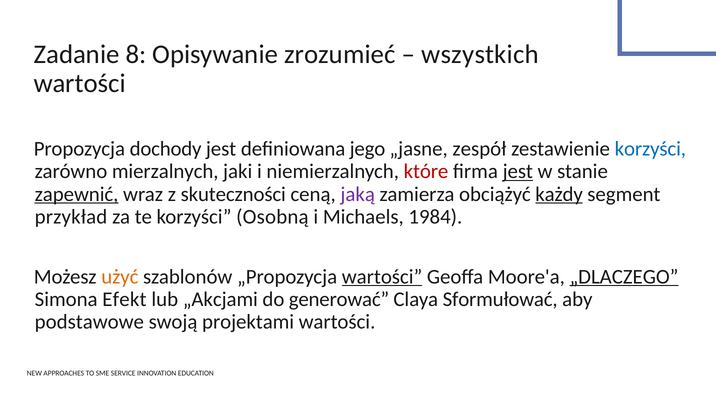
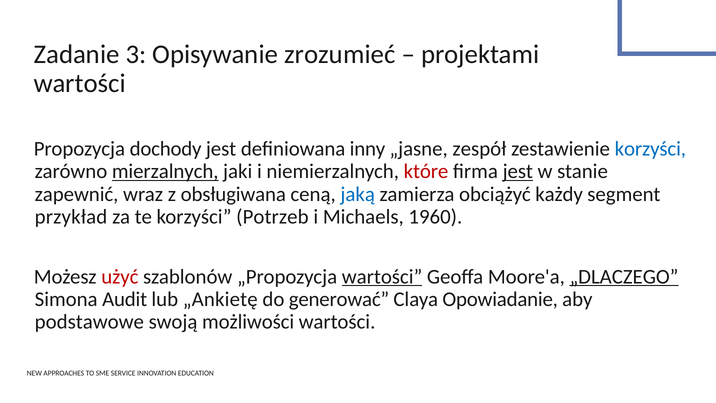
8: 8 -> 3
wszystkich: wszystkich -> projektami
jego: jego -> inny
mierzalnych underline: none -> present
zapewnić underline: present -> none
skuteczności: skuteczności -> obsługiwana
jaką colour: purple -> blue
każdy underline: present -> none
Osobną: Osobną -> Potrzeb
1984: 1984 -> 1960
użyć colour: orange -> red
Efekt: Efekt -> Audit
„Akcjami: „Akcjami -> „Ankietę
Sformułować: Sformułować -> Opowiadanie
projektami: projektami -> możliwości
